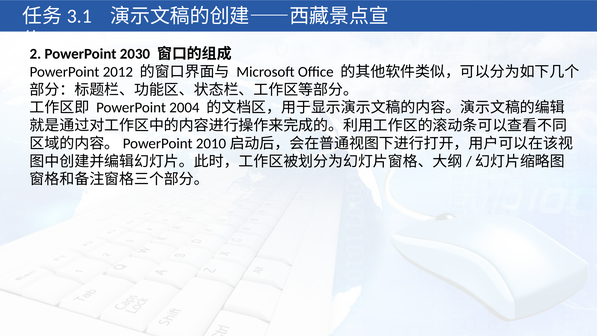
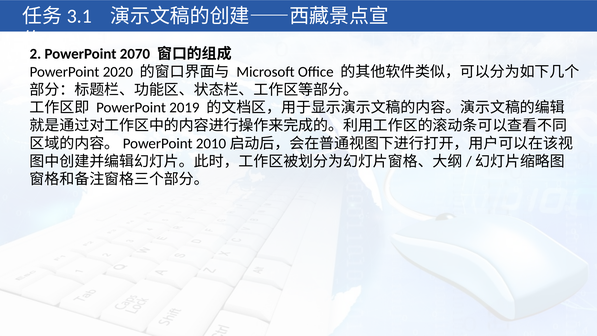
2030: 2030 -> 2070
2012: 2012 -> 2020
2004: 2004 -> 2019
